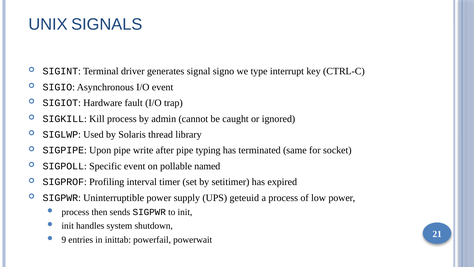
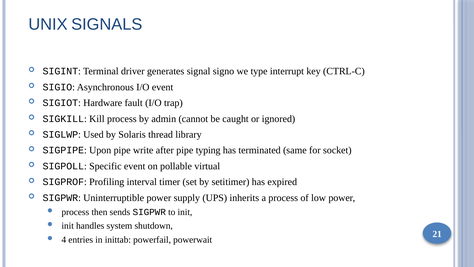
named: named -> virtual
geteuid: geteuid -> inherits
9: 9 -> 4
